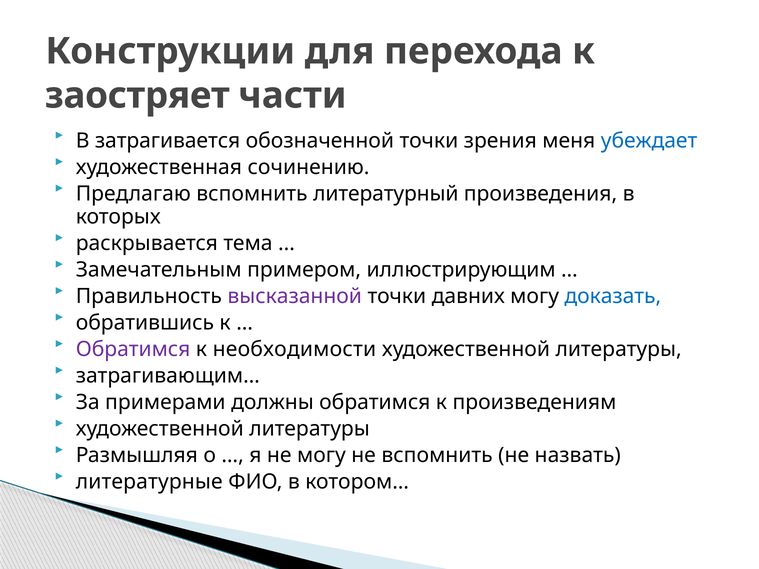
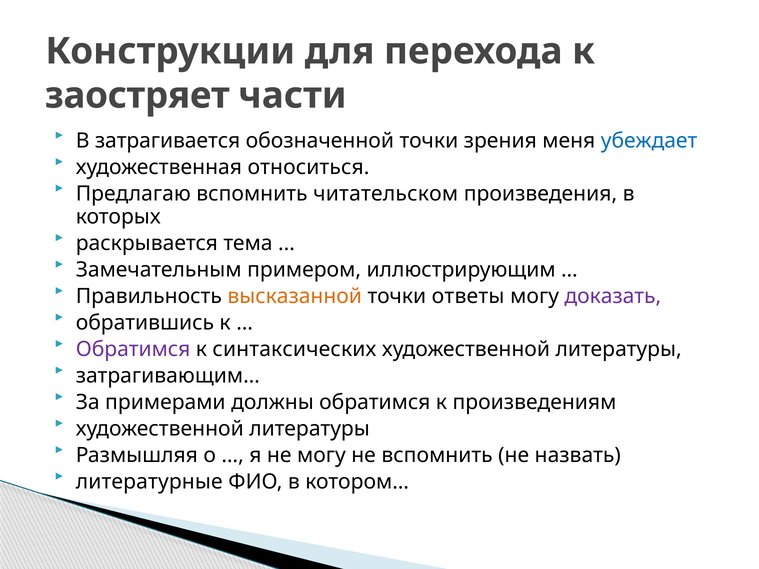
сочинению: сочинению -> относиться
литературный: литературный -> читательском
высказанной colour: purple -> orange
давних: давних -> ответы
доказать colour: blue -> purple
необходимости: необходимости -> синтаксических
